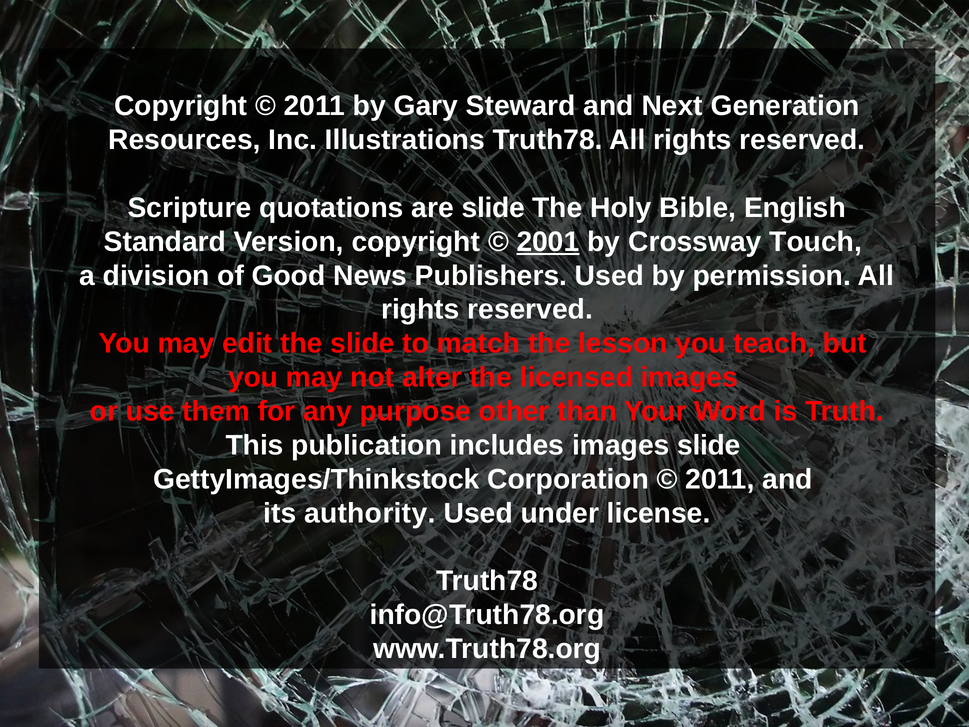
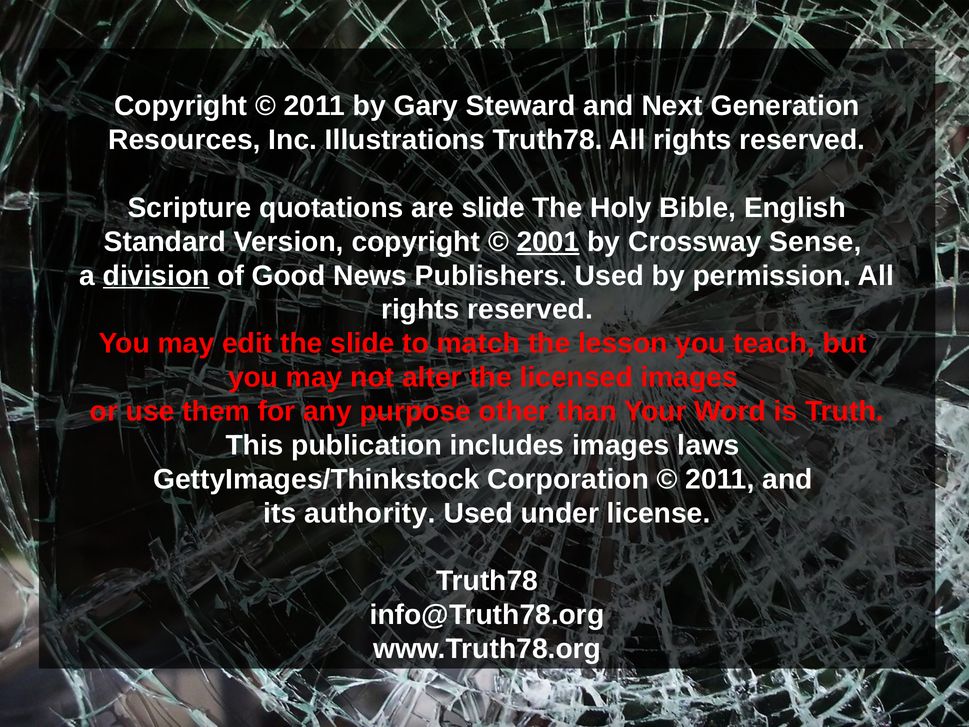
Touch: Touch -> Sense
division underline: none -> present
images slide: slide -> laws
